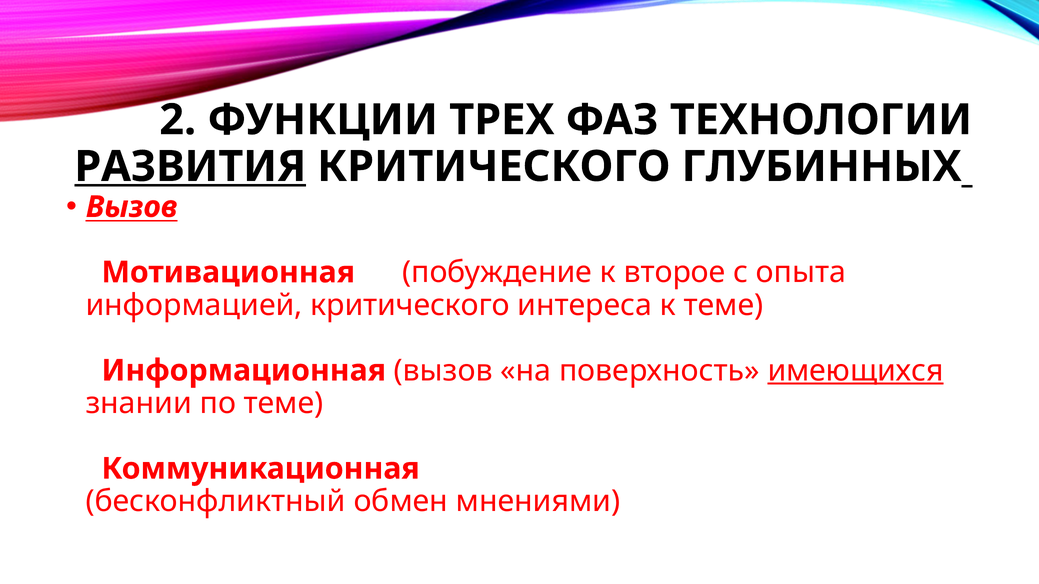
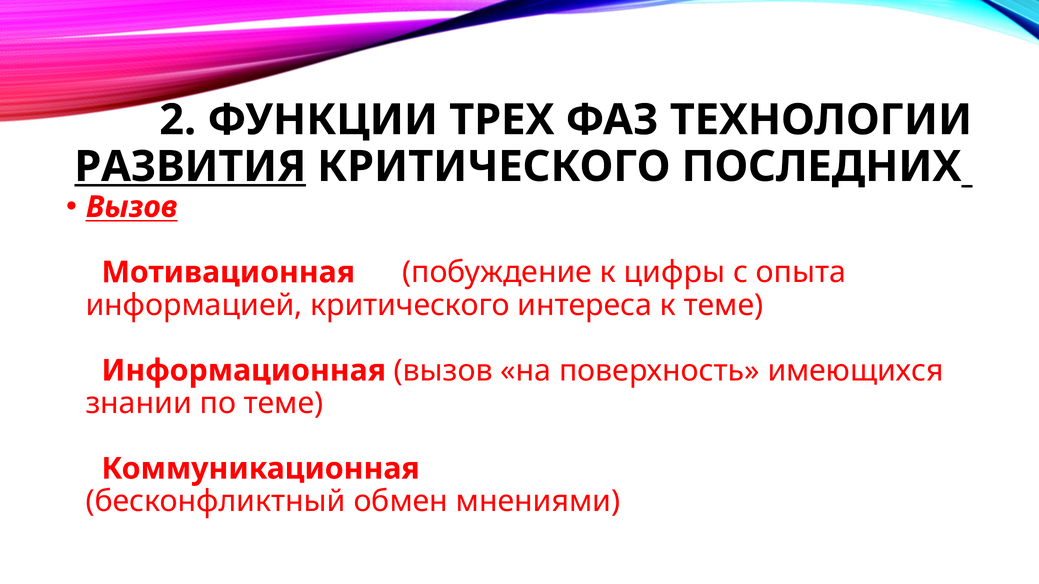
ГЛУБИННЫХ: ГЛУБИННЫХ -> ПОСЛЕДНИХ
второе: второе -> цифры
имеющихся underline: present -> none
